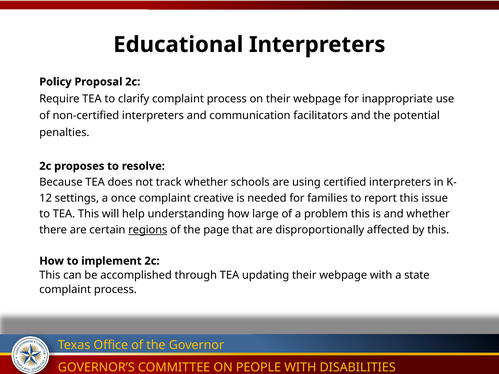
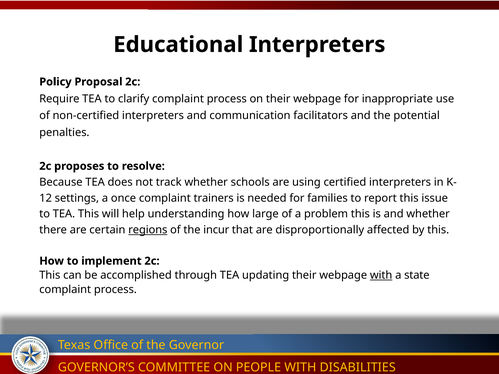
creative: creative -> trainers
page: page -> incur
with at (381, 275) underline: none -> present
